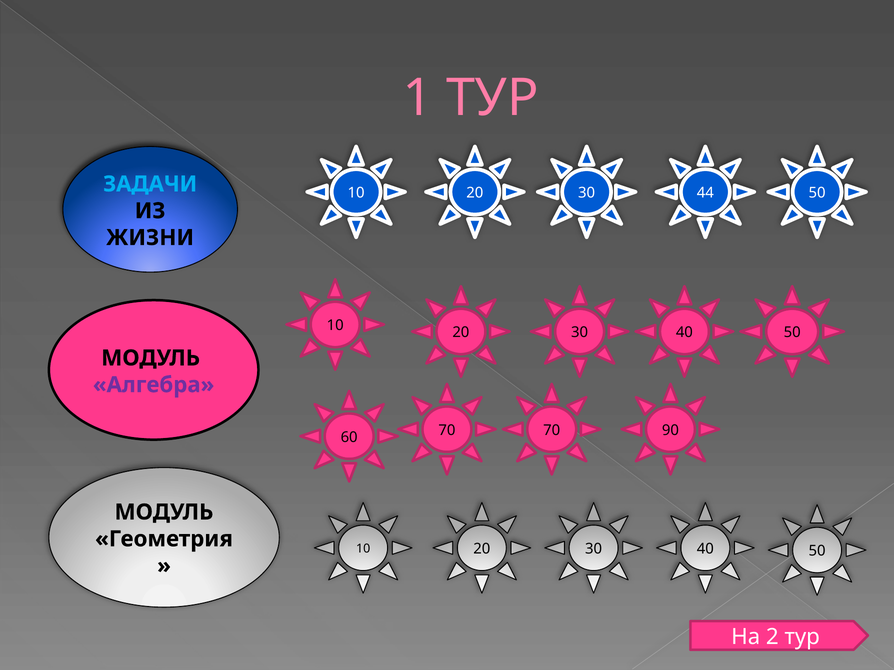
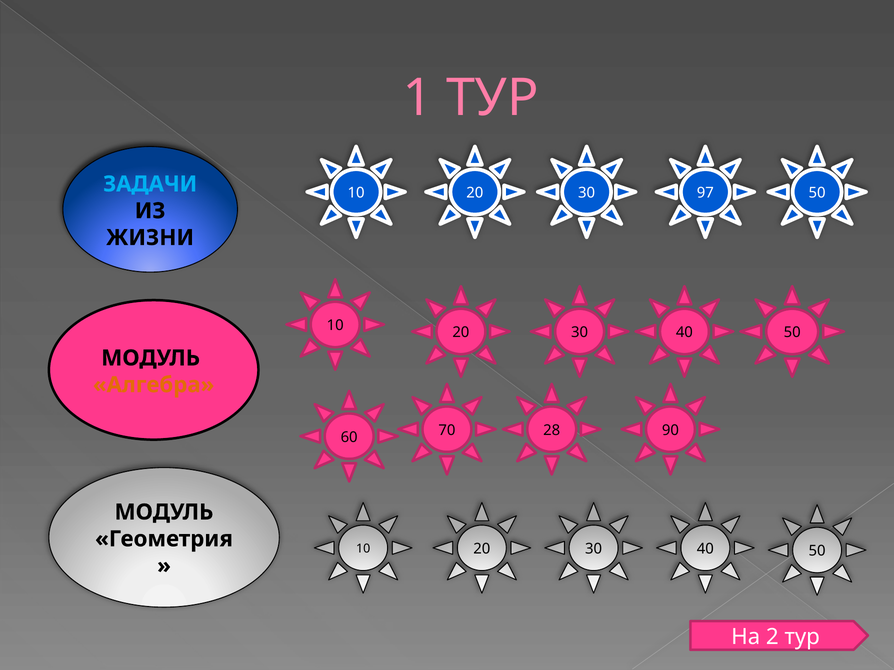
44: 44 -> 97
Алгебра colour: purple -> orange
70 70: 70 -> 28
